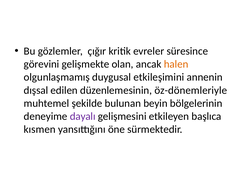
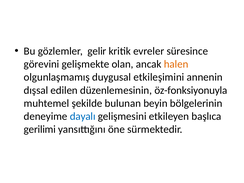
çığır: çığır -> gelir
öz-dönemleriyle: öz-dönemleriyle -> öz-fonksiyonuyla
dayalı colour: purple -> blue
kısmen: kısmen -> gerilimi
